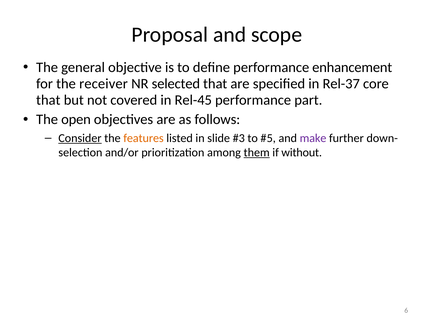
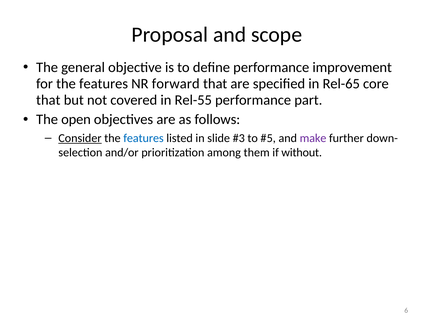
enhancement: enhancement -> improvement
for the receiver: receiver -> features
selected: selected -> forward
Rel-37: Rel-37 -> Rel-65
Rel-45: Rel-45 -> Rel-55
features at (144, 138) colour: orange -> blue
them underline: present -> none
